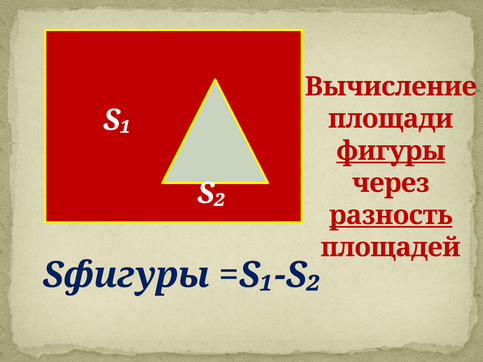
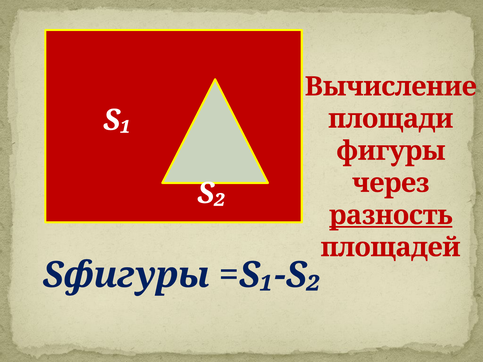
фигуры underline: present -> none
